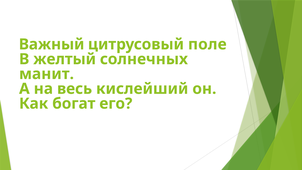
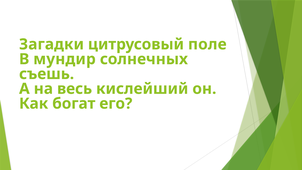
Важный: Важный -> Загадки
желтый: желтый -> мундир
манит: манит -> съешь
